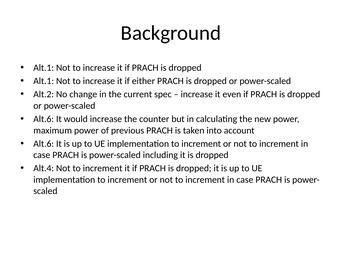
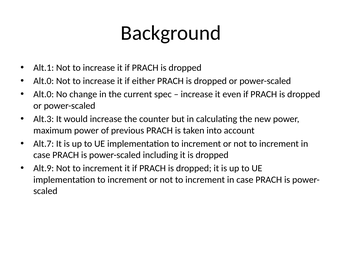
Alt.1 at (44, 81): Alt.1 -> Alt.0
Alt.2 at (44, 95): Alt.2 -> Alt.0
Alt.6 at (44, 119): Alt.6 -> Alt.3
Alt.6 at (44, 144): Alt.6 -> Alt.7
Alt.4: Alt.4 -> Alt.9
